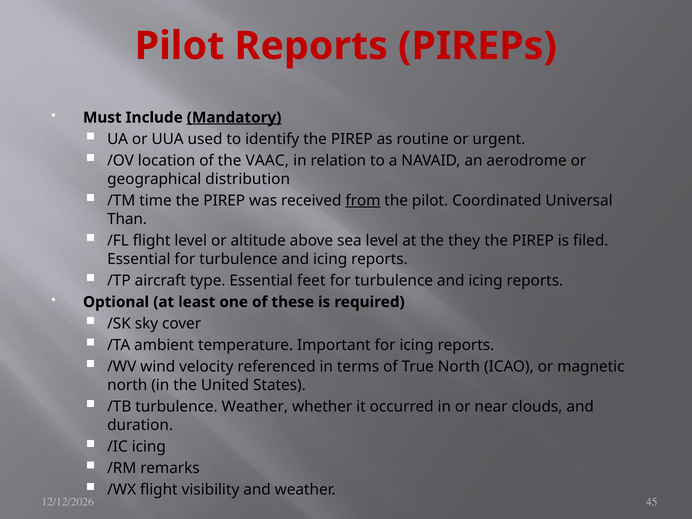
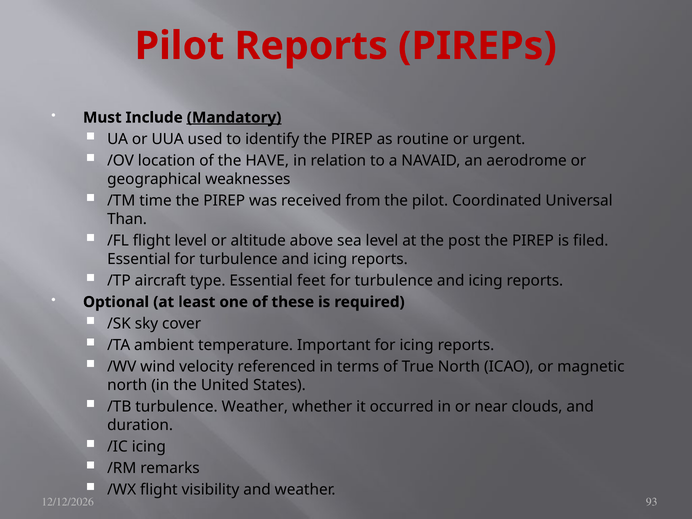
VAAC: VAAC -> HAVE
distribution: distribution -> weaknesses
from underline: present -> none
they: they -> post
45: 45 -> 93
